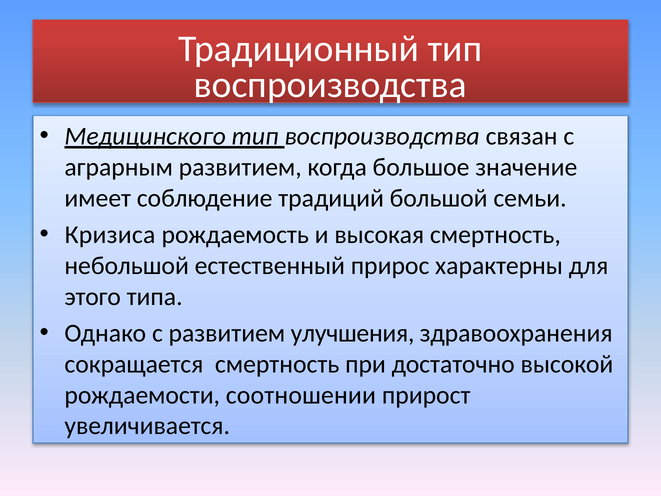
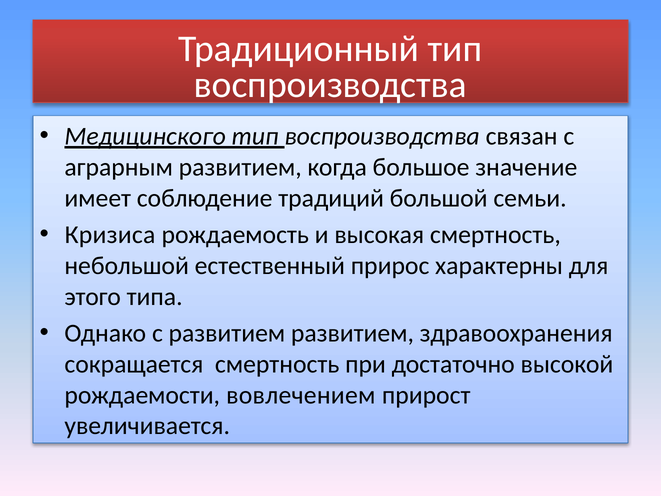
развитием улучшения: улучшения -> развитием
соотношении: соотношении -> вовлечением
